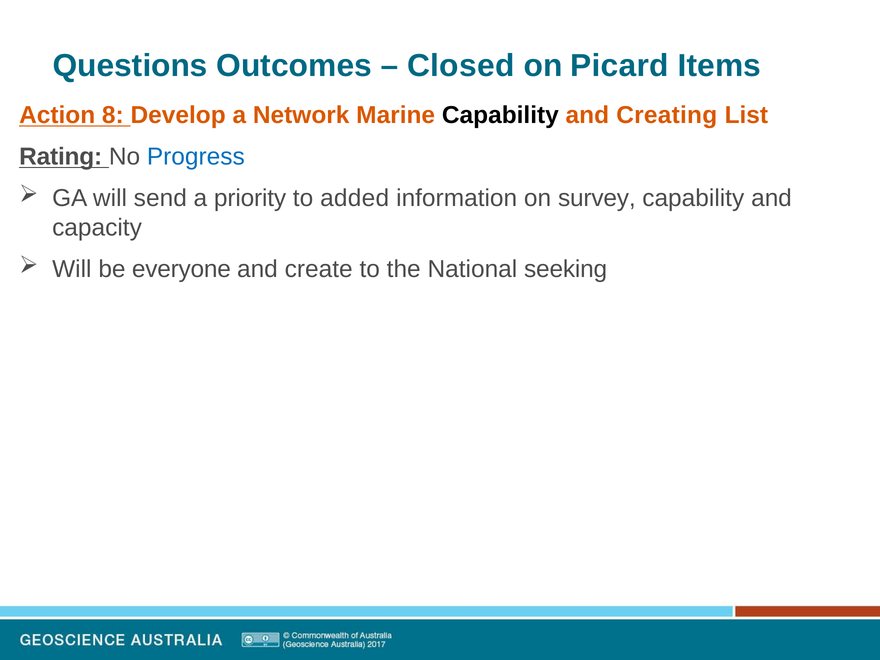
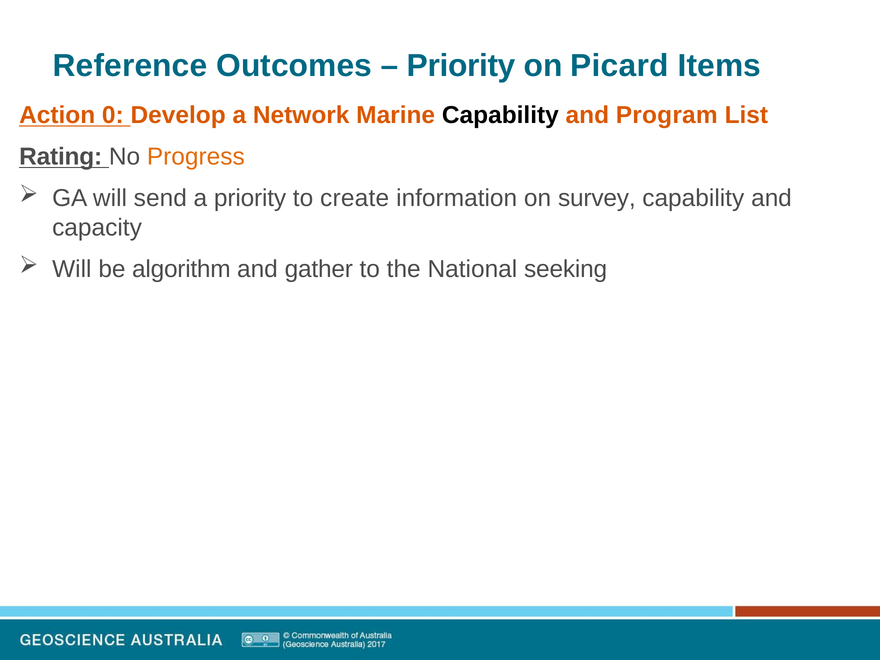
Questions: Questions -> Reference
Closed at (461, 66): Closed -> Priority
8: 8 -> 0
Creating: Creating -> Program
Progress colour: blue -> orange
added: added -> create
everyone: everyone -> algorithm
create: create -> gather
